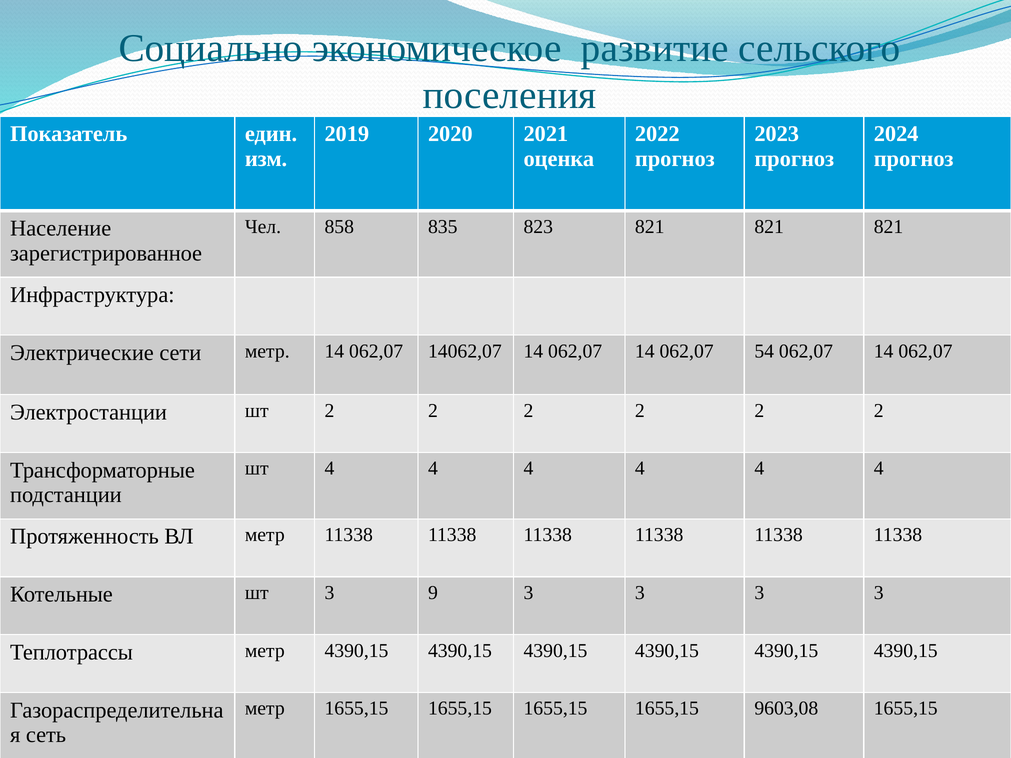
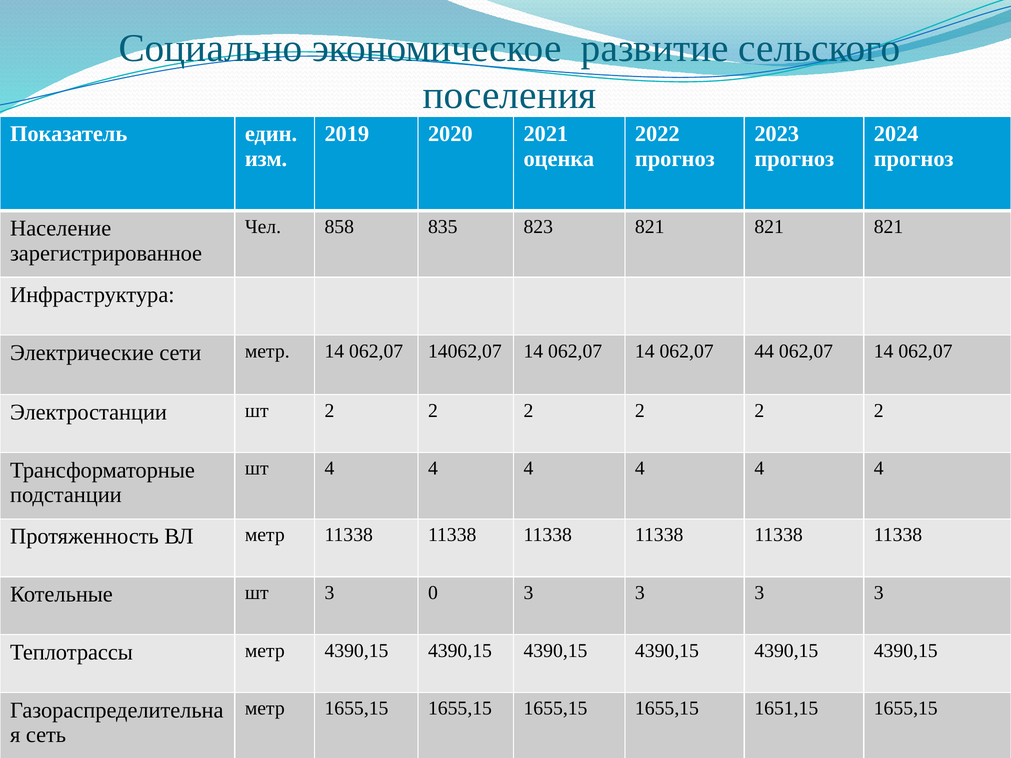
54: 54 -> 44
9: 9 -> 0
9603,08: 9603,08 -> 1651,15
